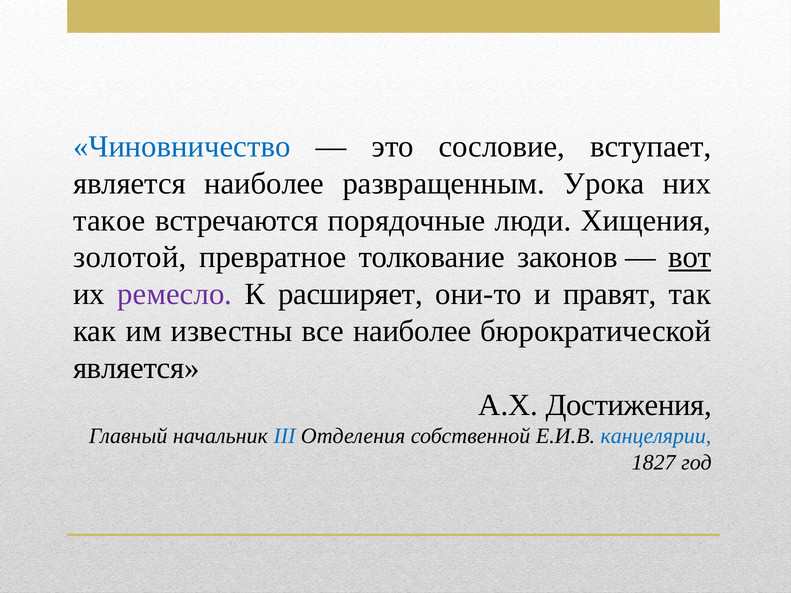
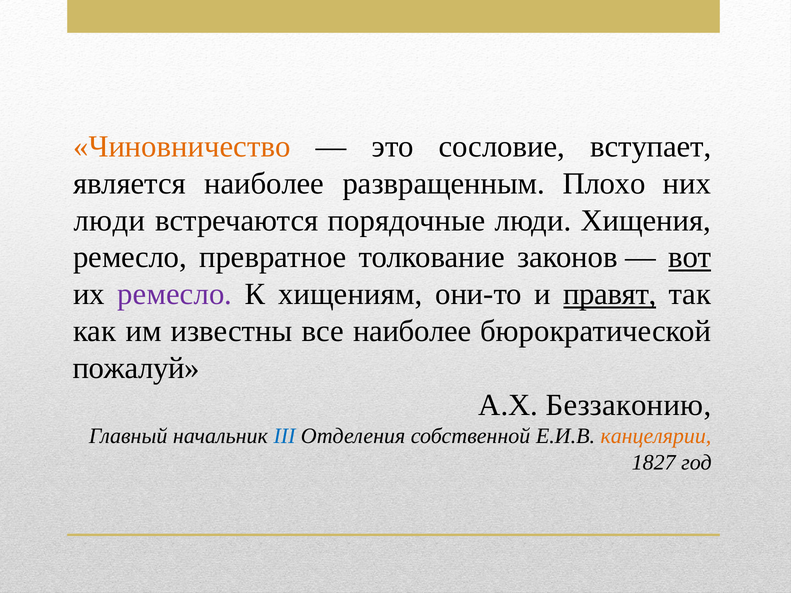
Чиновничество colour: blue -> orange
Урока: Урока -> Плохо
такое at (109, 220): такое -> люди
золотой at (130, 257): золотой -> ремесло
расширяет: расширяет -> хищениям
правят underline: none -> present
является at (136, 368): является -> пожалуй
Достижения: Достижения -> Беззаконию
канцелярии colour: blue -> orange
